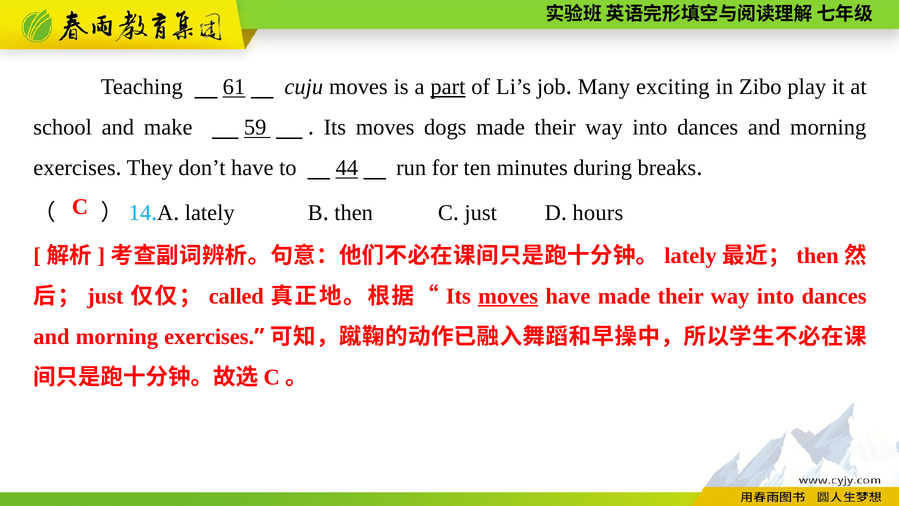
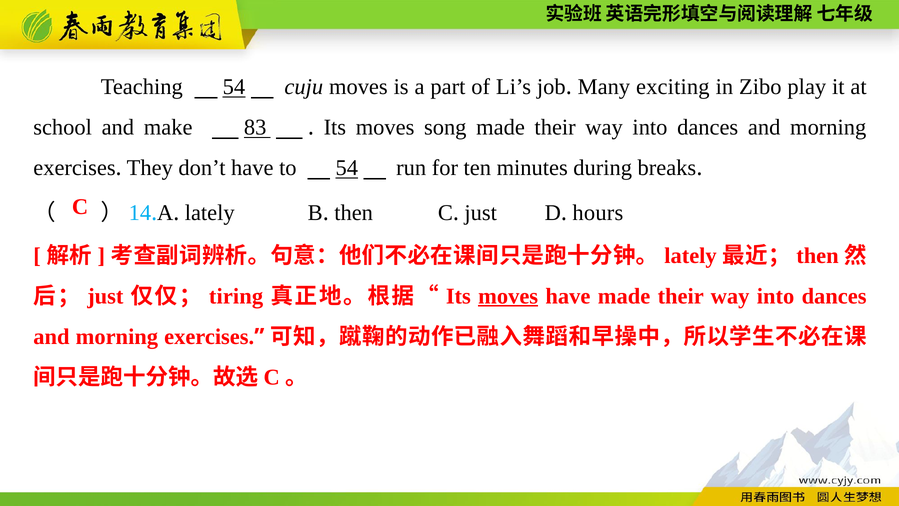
Teaching 61: 61 -> 54
part underline: present -> none
59: 59 -> 83
dogs: dogs -> song
to 44: 44 -> 54
called: called -> tiring
